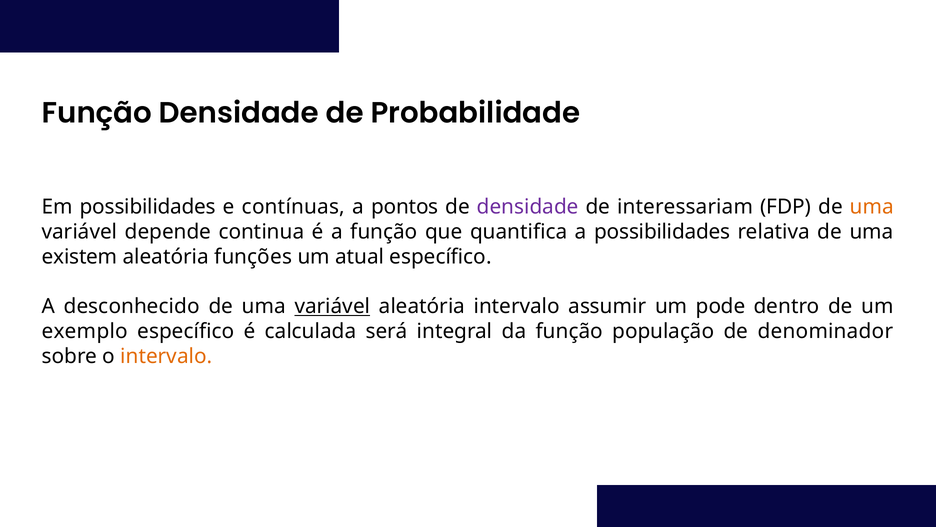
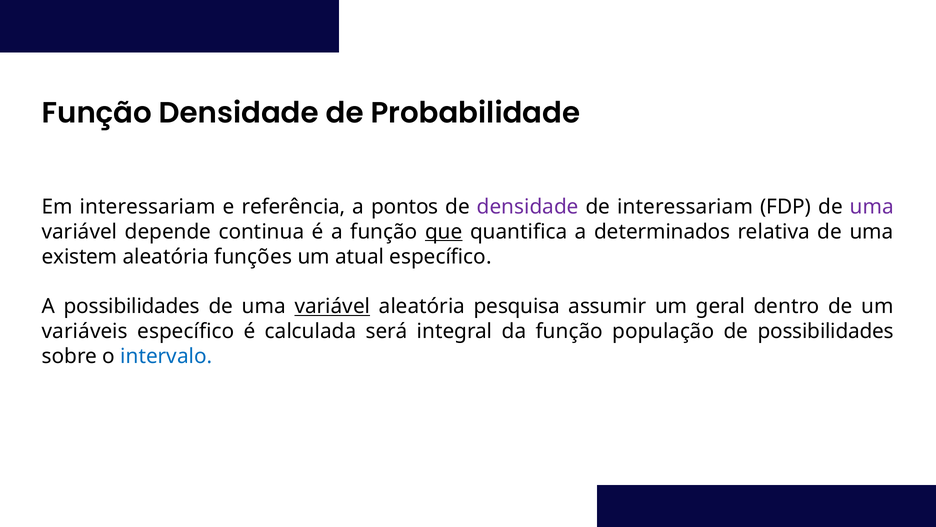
Em possibilidades: possibilidades -> interessariam
contínuas: contínuas -> referência
uma at (872, 206) colour: orange -> purple
que underline: none -> present
a possibilidades: possibilidades -> determinados
A desconhecido: desconhecido -> possibilidades
aleatória intervalo: intervalo -> pesquisa
pode: pode -> geral
exemplo: exemplo -> variáveis
de denominador: denominador -> possibilidades
intervalo at (166, 356) colour: orange -> blue
